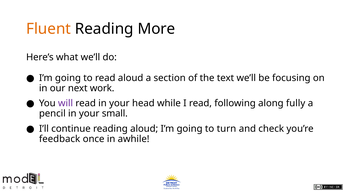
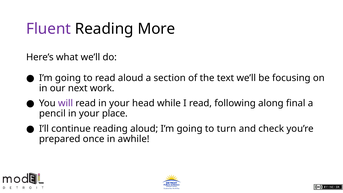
Fluent colour: orange -> purple
fully: fully -> final
small: small -> place
feedback: feedback -> prepared
